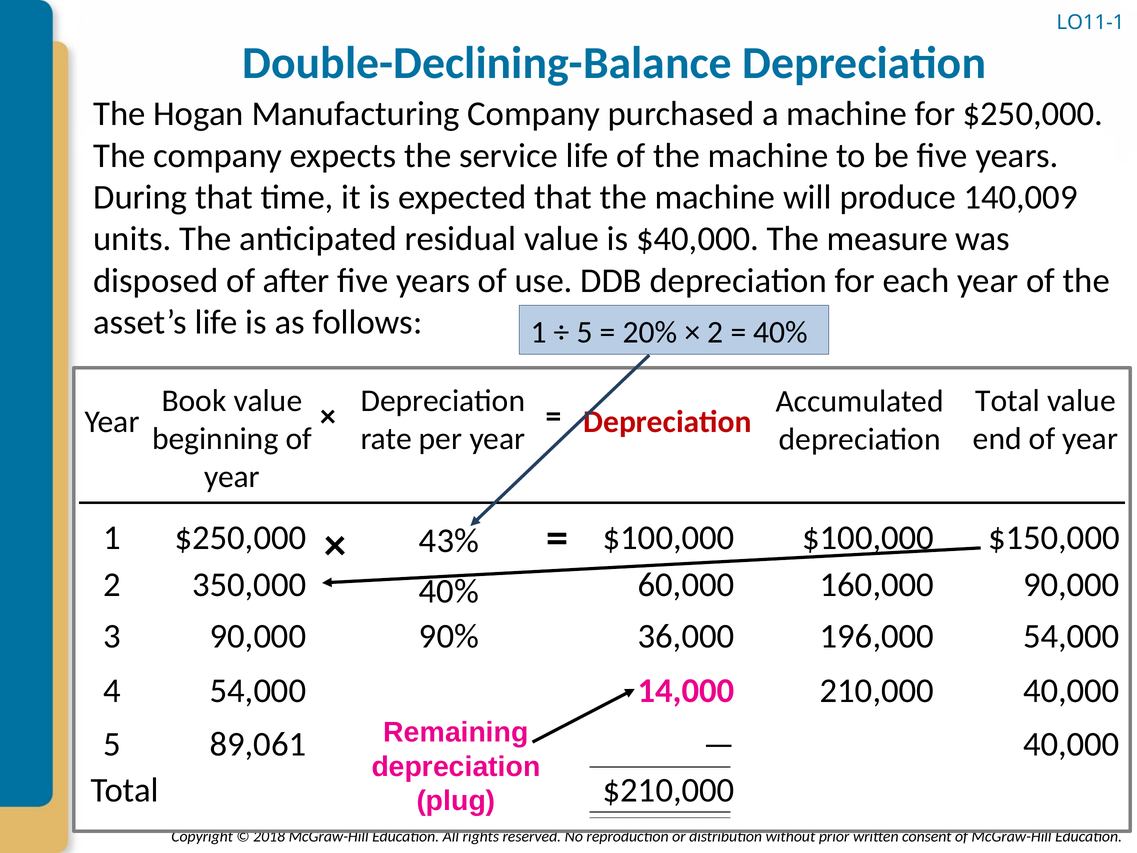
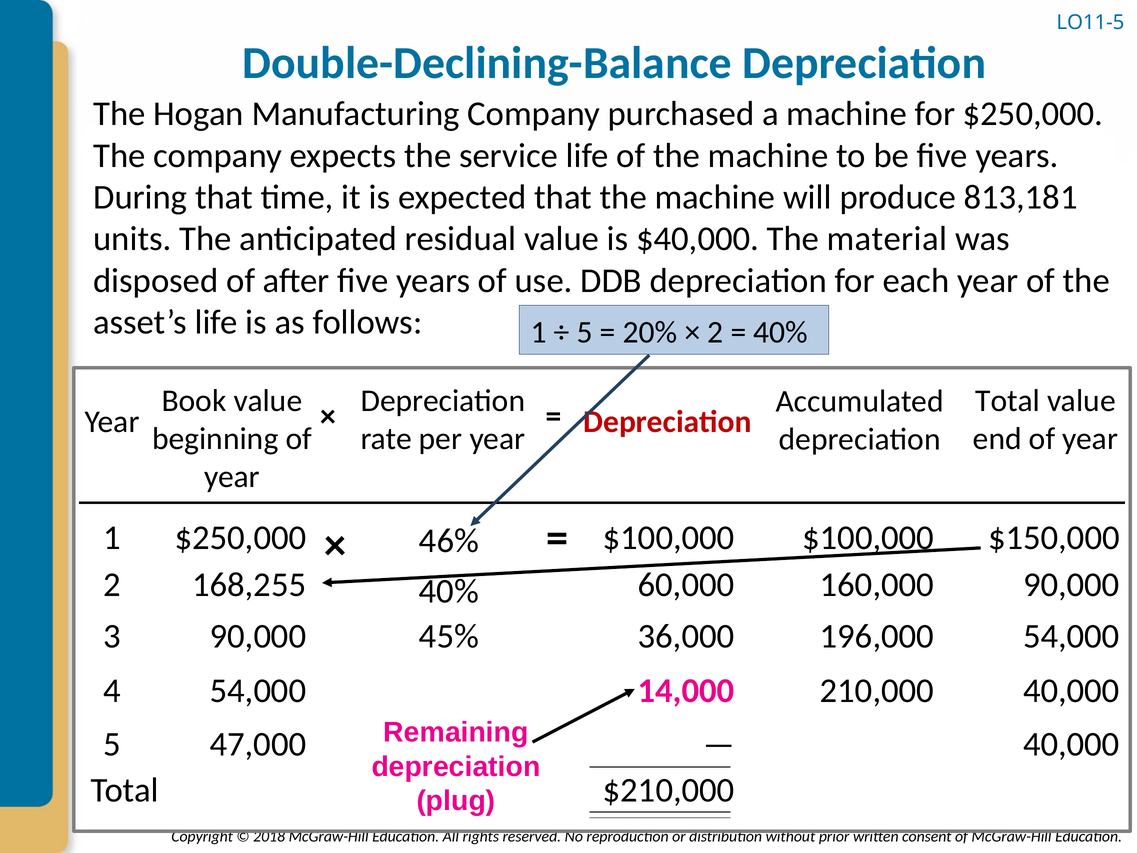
LO11-1: LO11-1 -> LO11-5
140,009: 140,009 -> 813,181
measure: measure -> material
43%: 43% -> 46%
350,000: 350,000 -> 168,255
90%: 90% -> 45%
89,061: 89,061 -> 47,000
